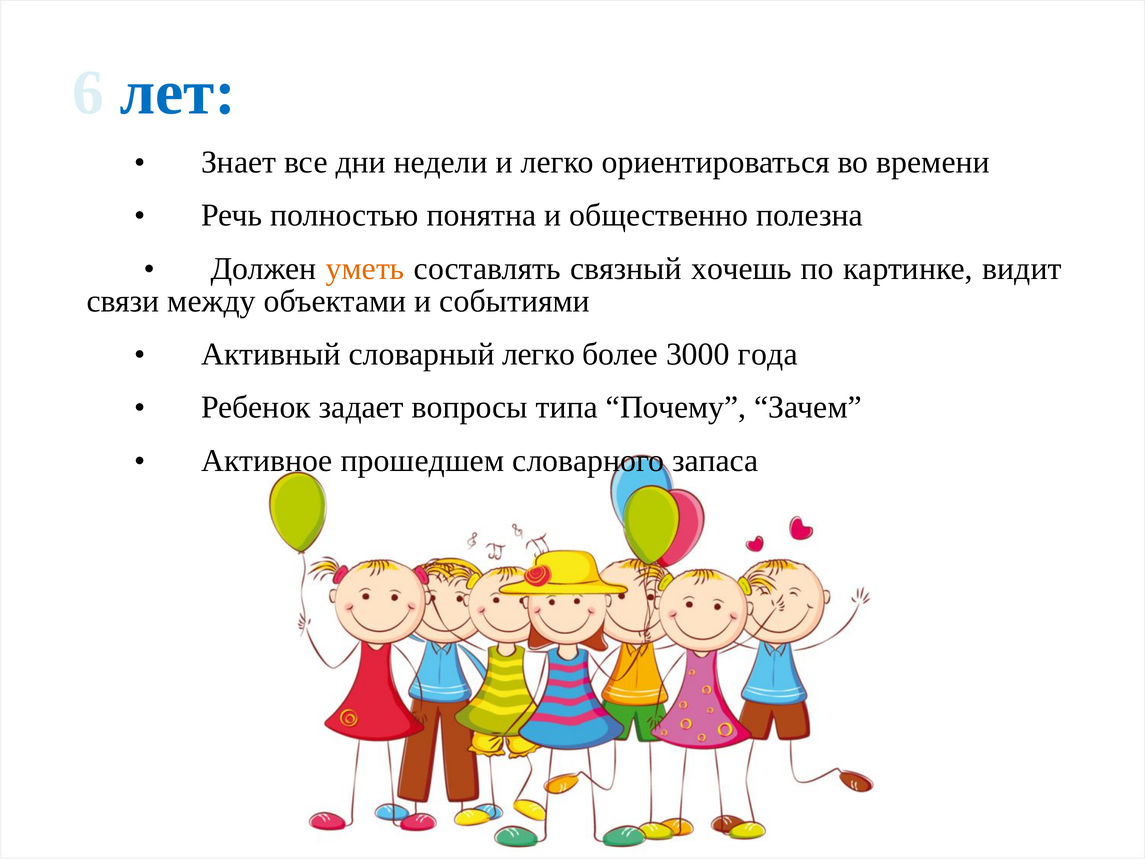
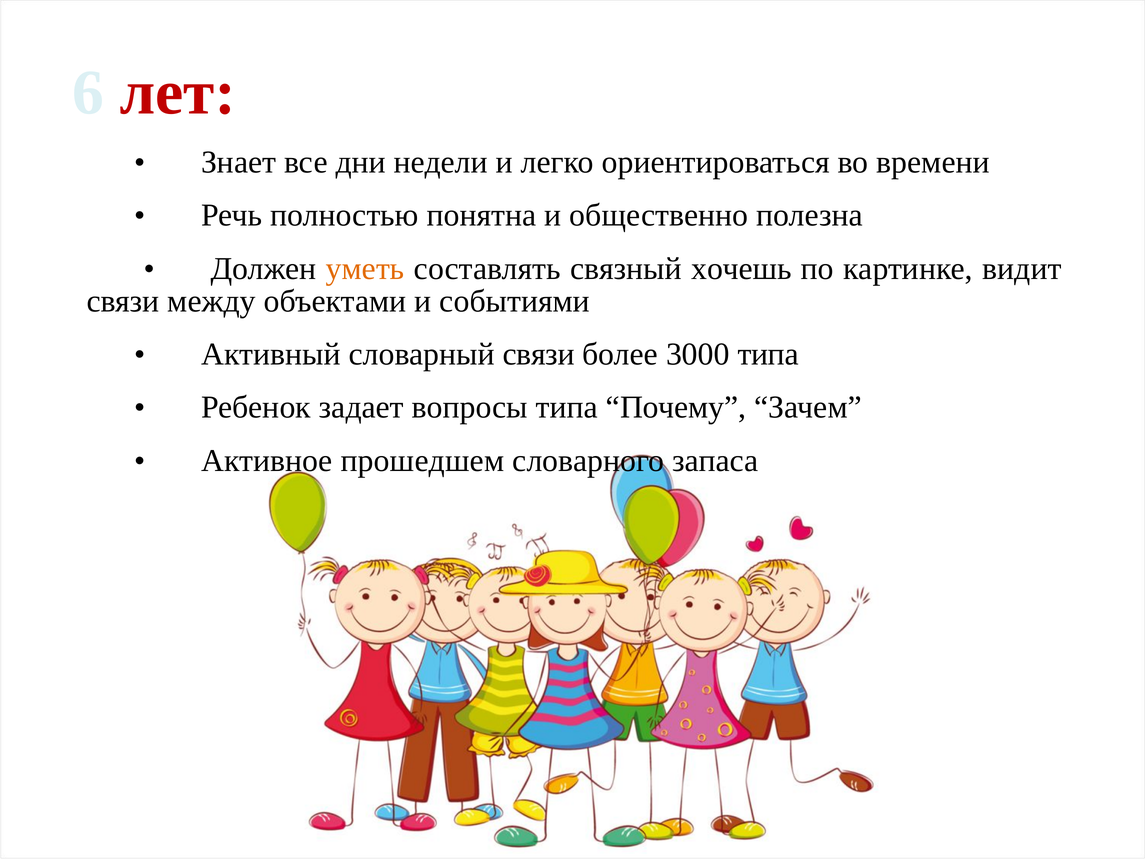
лет colour: blue -> red
словарный легко: легко -> связи
3000 года: года -> типа
